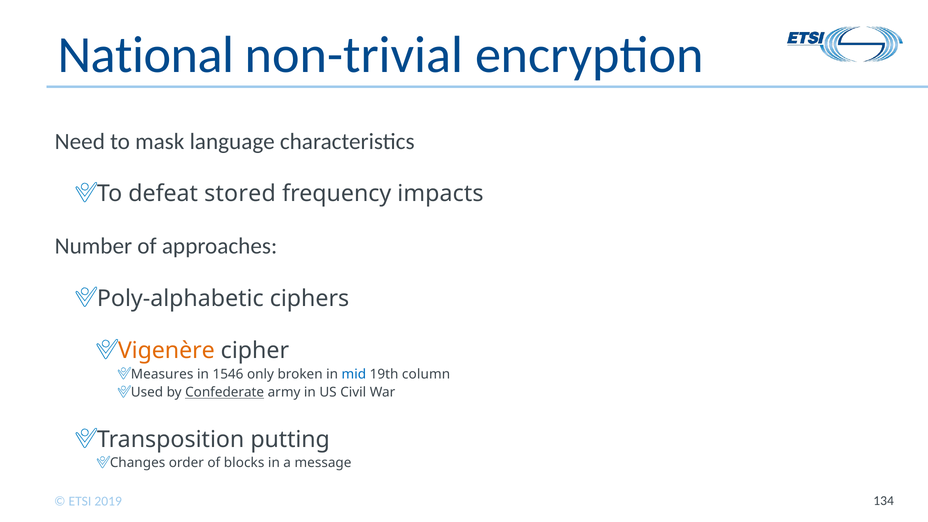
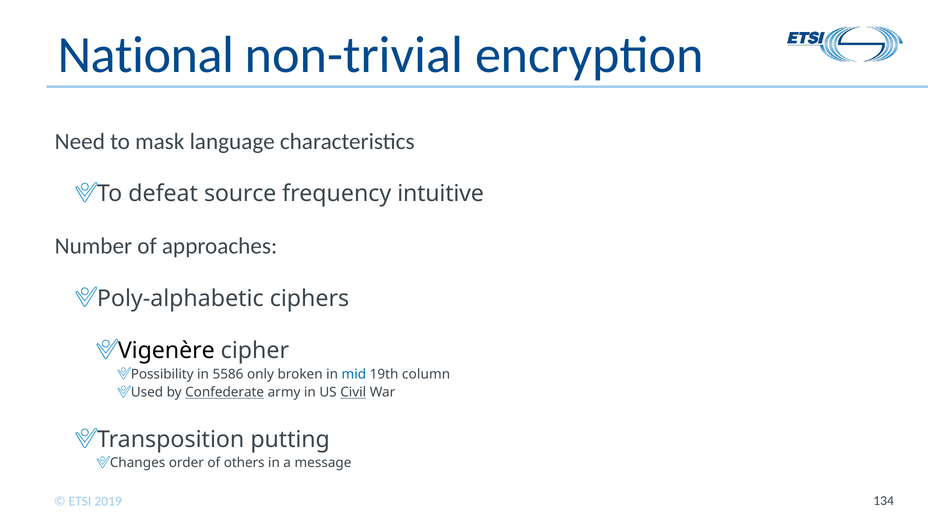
stored: stored -> source
impacts: impacts -> intuitive
Vigenère colour: orange -> black
Measures: Measures -> Possibility
1546: 1546 -> 5586
Civil underline: none -> present
blocks: blocks -> others
